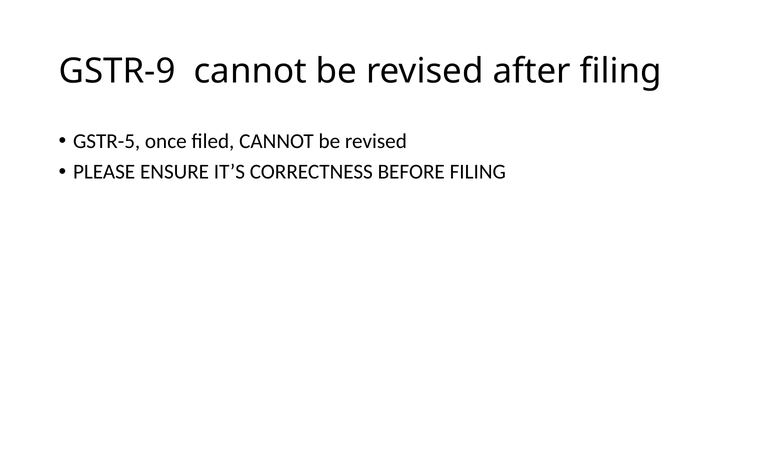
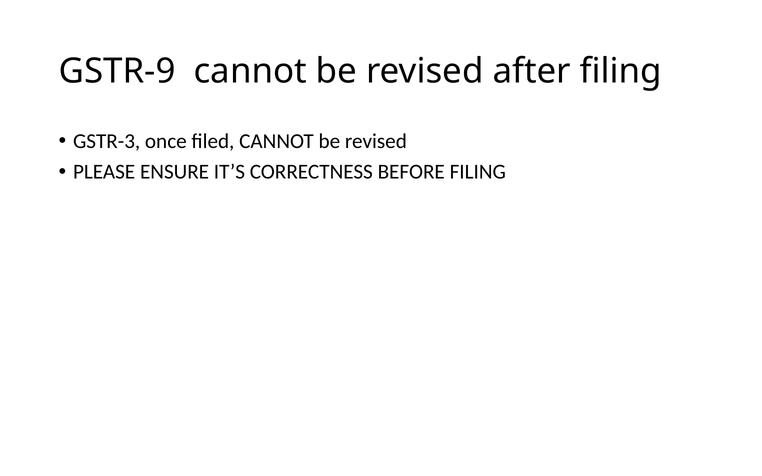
GSTR-5: GSTR-5 -> GSTR-3
